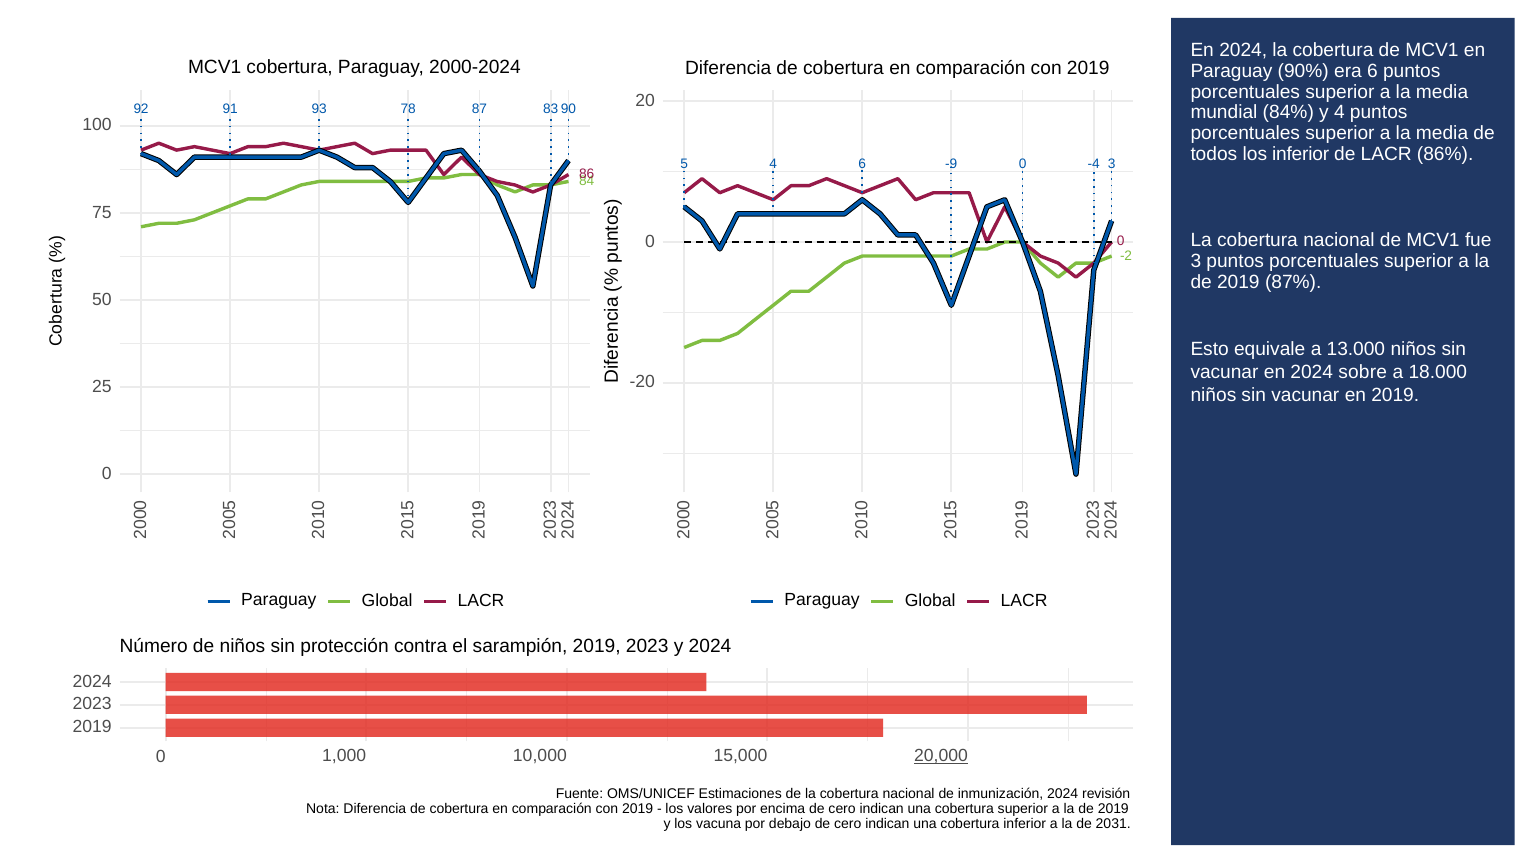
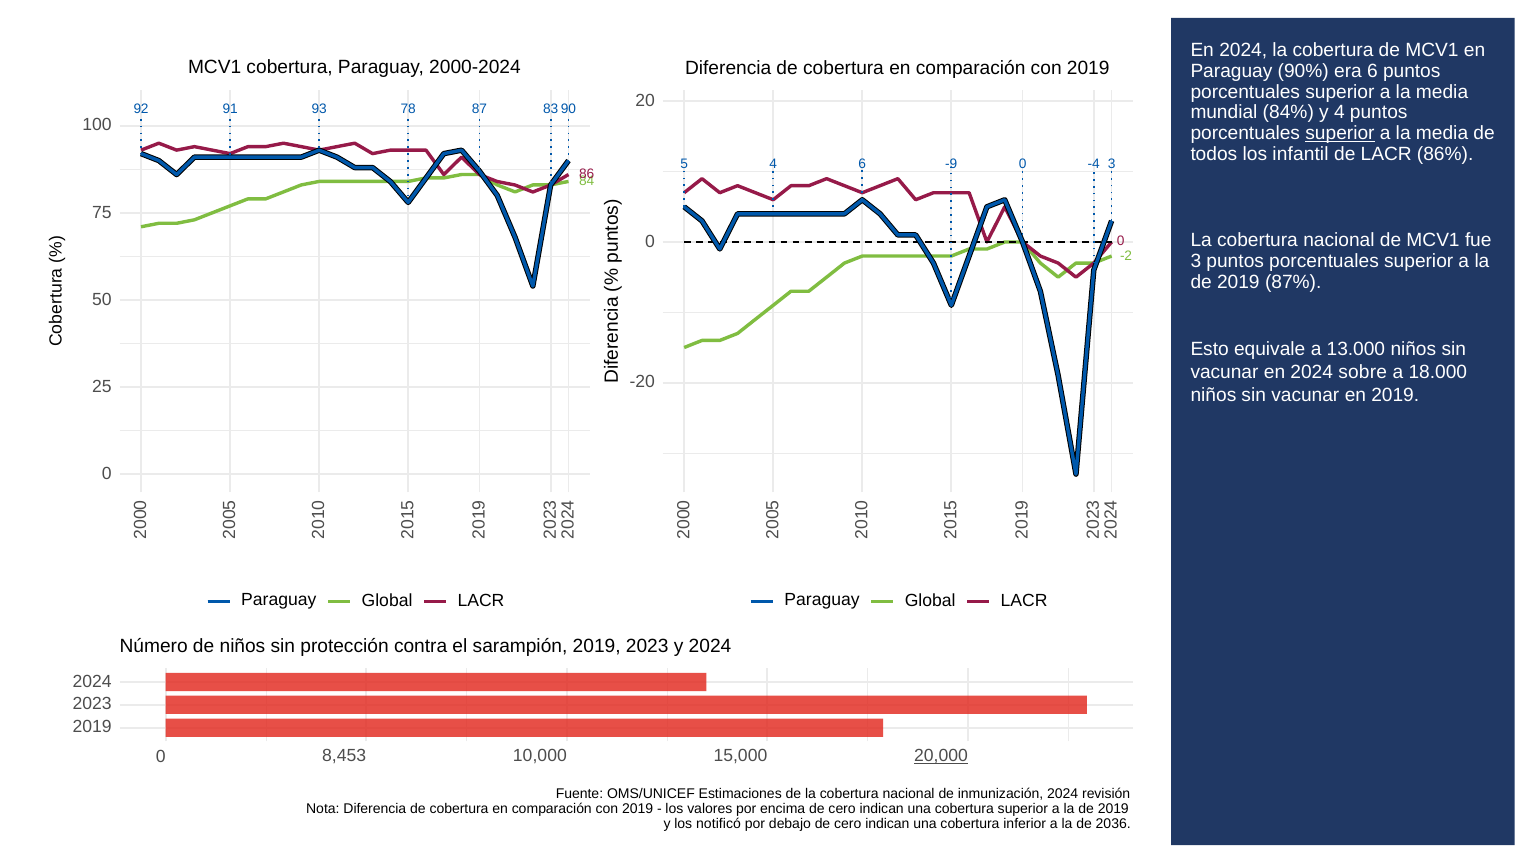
superior at (1340, 133) underline: none -> present
los inferior: inferior -> infantil
1,000: 1,000 -> 8,453
vacuna: vacuna -> notificó
2031: 2031 -> 2036
